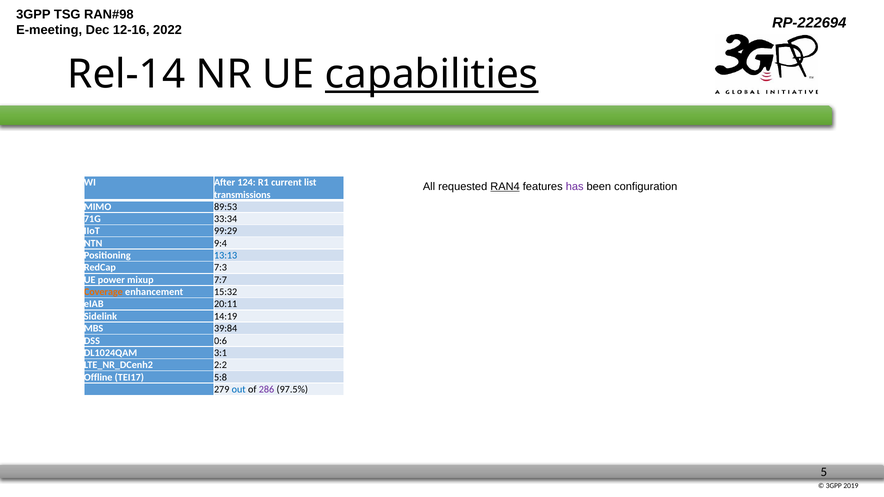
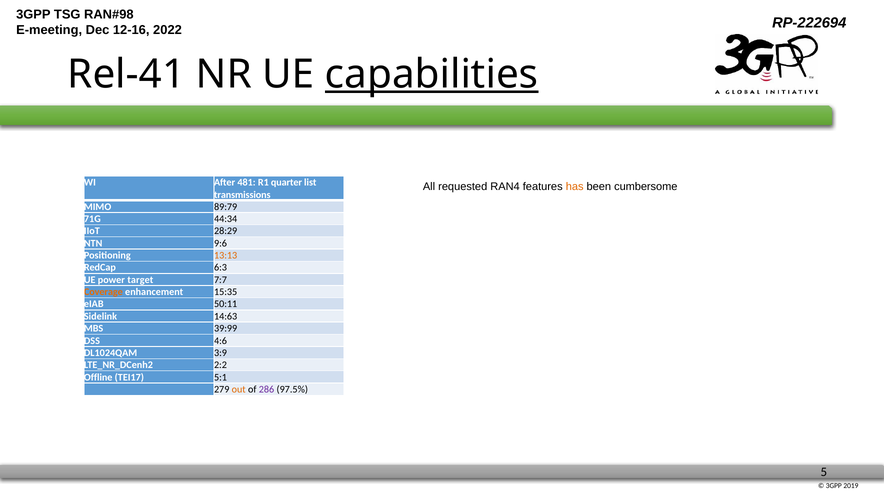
Rel-14: Rel-14 -> Rel-41
124: 124 -> 481
current: current -> quarter
RAN4 underline: present -> none
has colour: purple -> orange
configuration: configuration -> cumbersome
89:53: 89:53 -> 89:79
33:34: 33:34 -> 44:34
99:29: 99:29 -> 28:29
9:4: 9:4 -> 9:6
13:13 colour: blue -> orange
7:3: 7:3 -> 6:3
mixup: mixup -> target
15:32: 15:32 -> 15:35
20:11: 20:11 -> 50:11
14:19: 14:19 -> 14:63
39:84: 39:84 -> 39:99
0:6: 0:6 -> 4:6
3:1: 3:1 -> 3:9
5:8: 5:8 -> 5:1
out colour: blue -> orange
